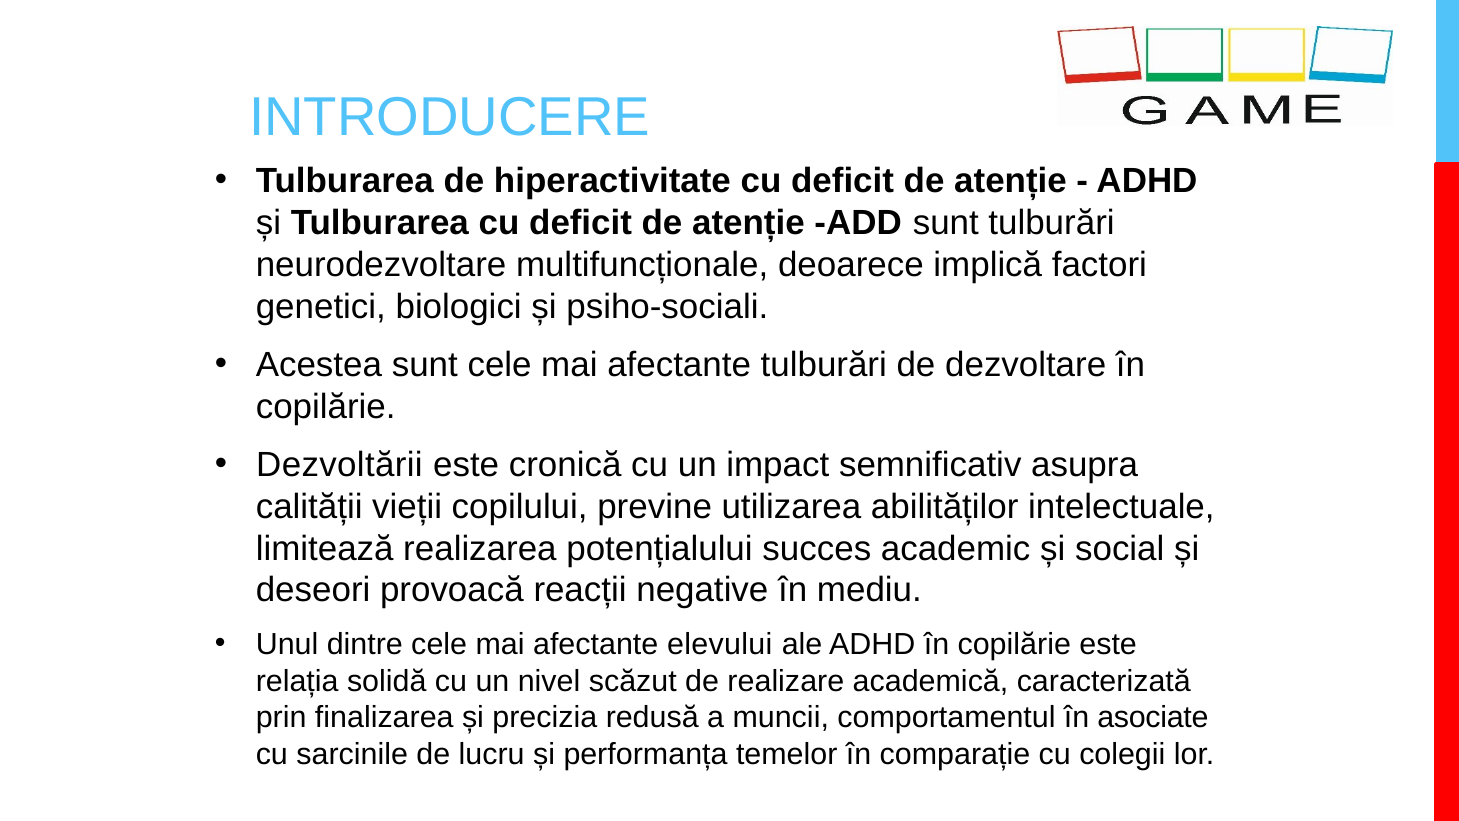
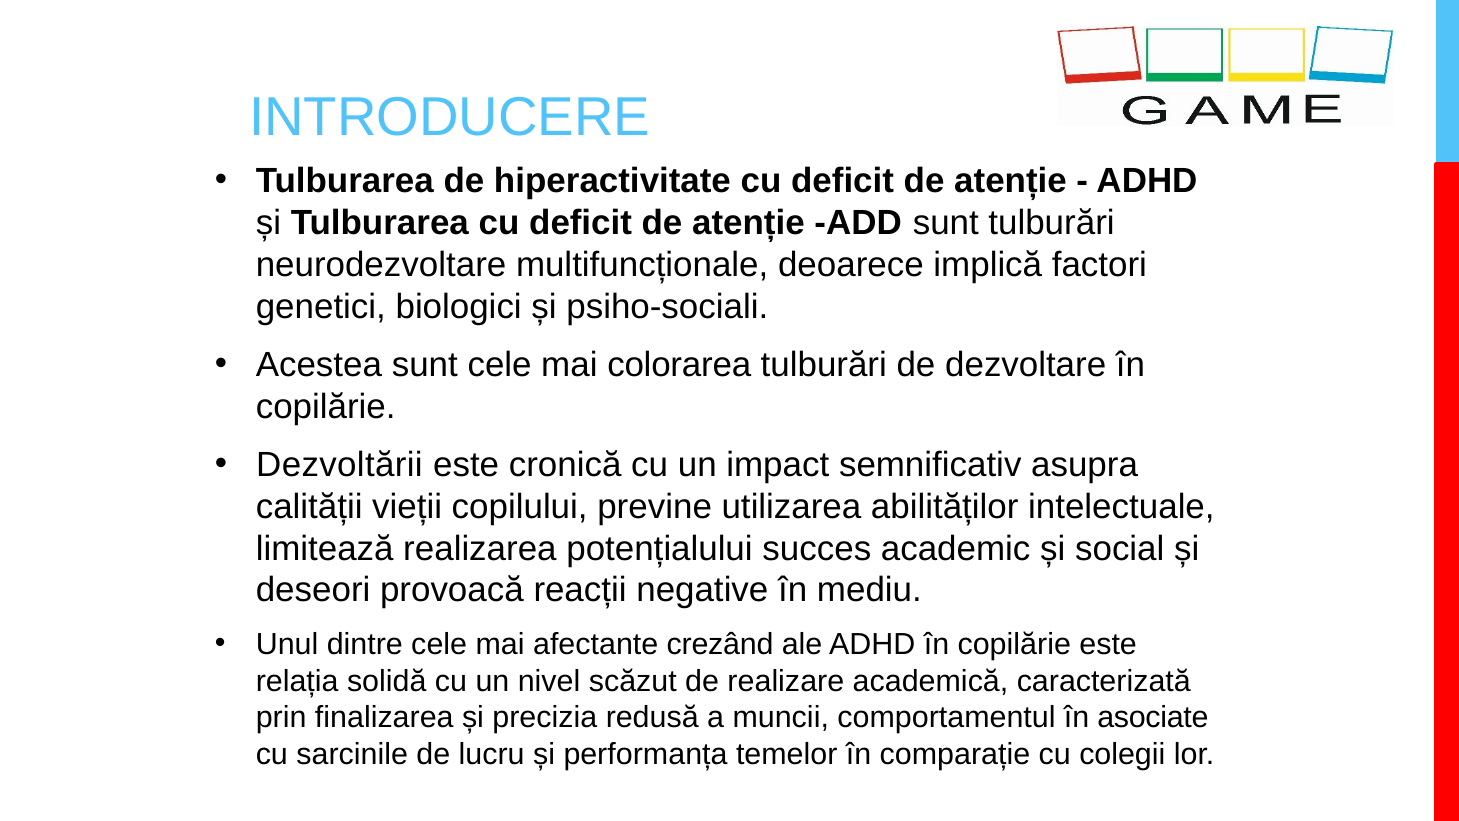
sunt cele mai afectante: afectante -> colorarea
elevului: elevului -> crezând
